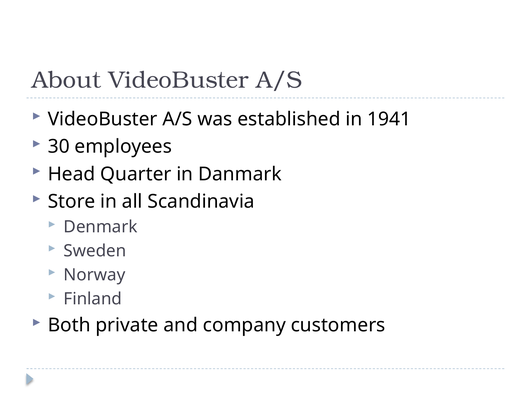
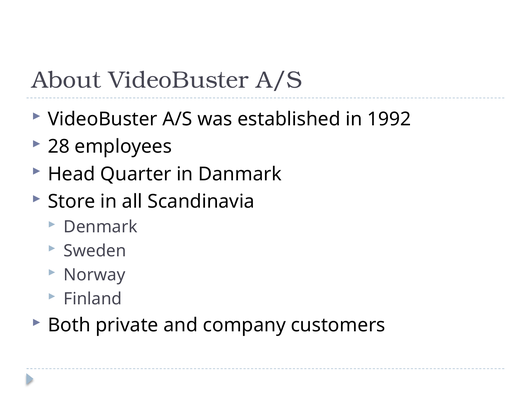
1941: 1941 -> 1992
30: 30 -> 28
